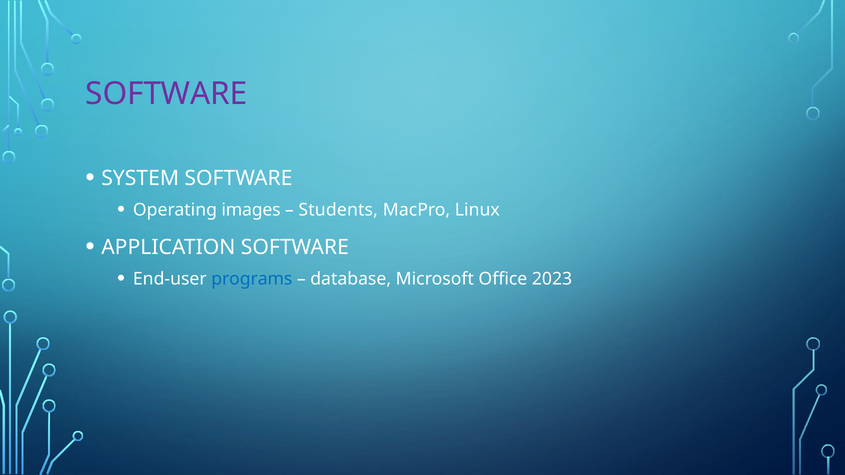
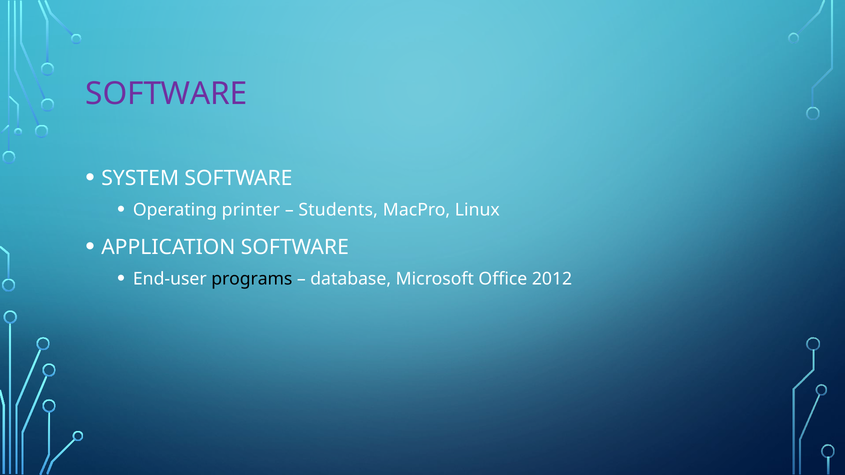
images: images -> printer
programs colour: blue -> black
2023: 2023 -> 2012
